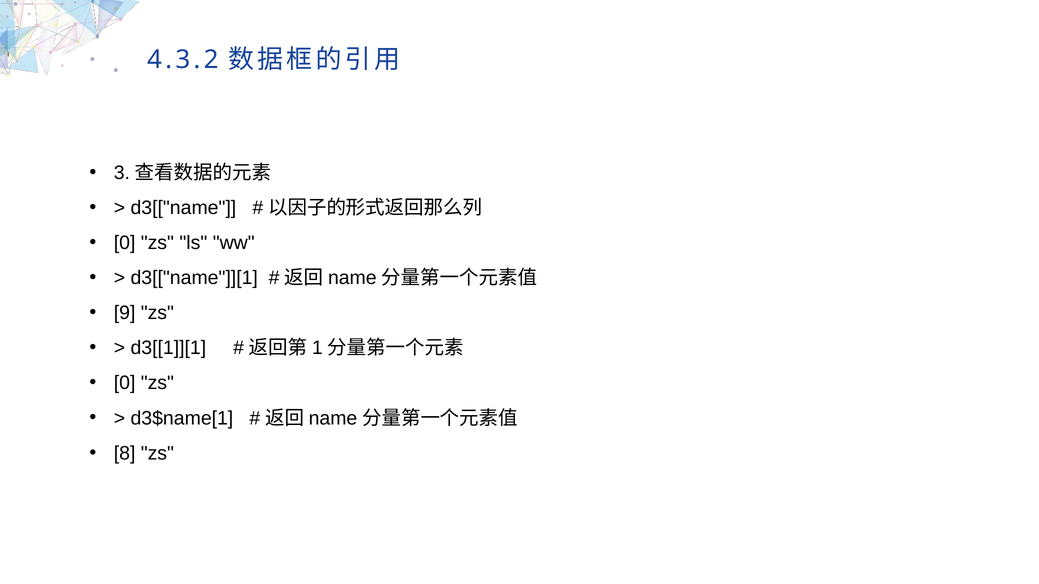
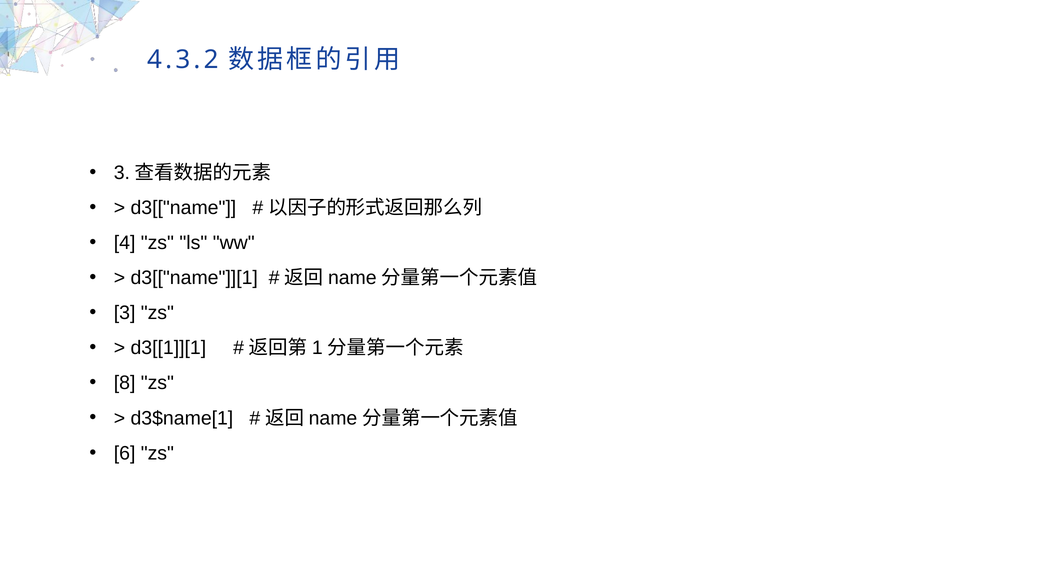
0 at (125, 243): 0 -> 4
9: 9 -> 3
0 at (125, 383): 0 -> 8
8: 8 -> 6
